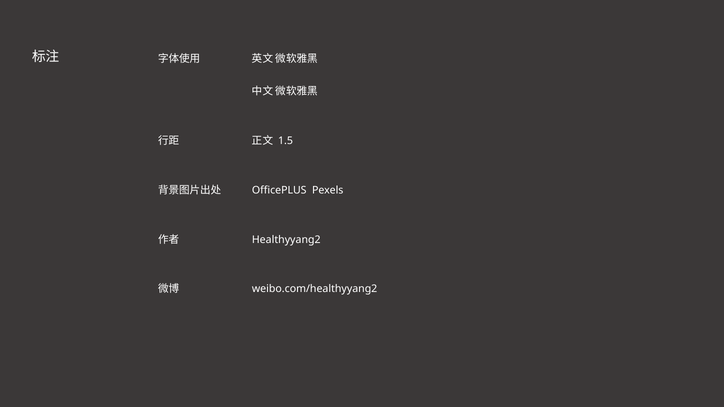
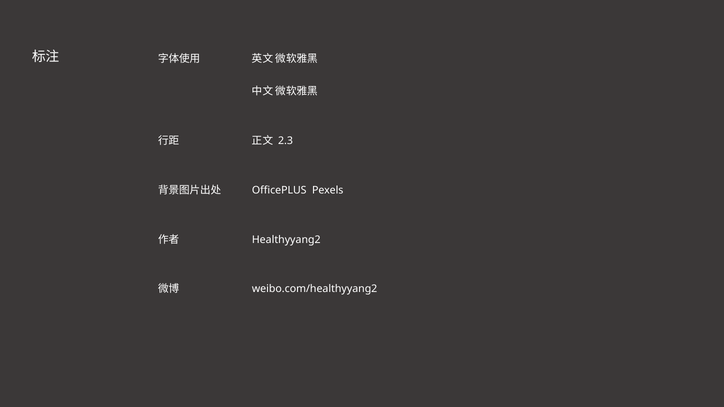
1.5: 1.5 -> 2.3
